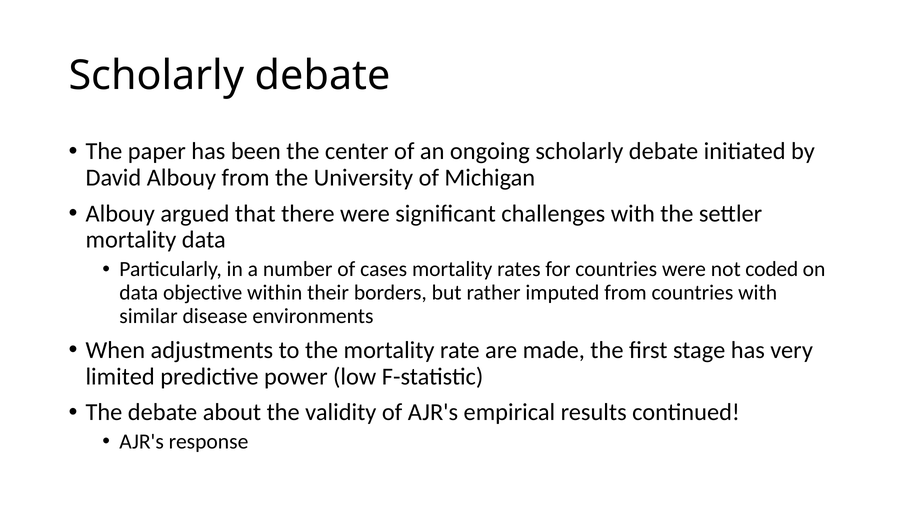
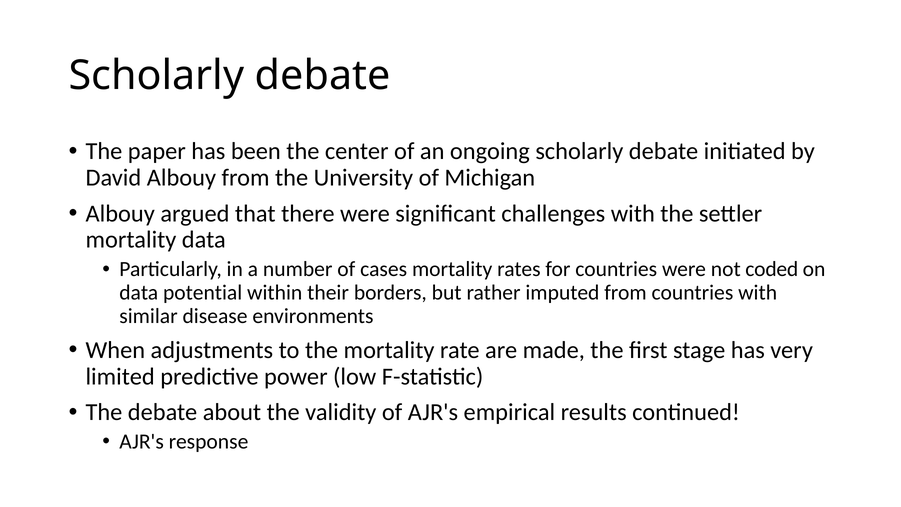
objective: objective -> potential
